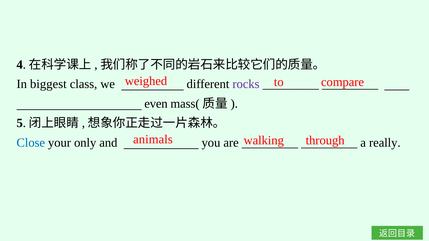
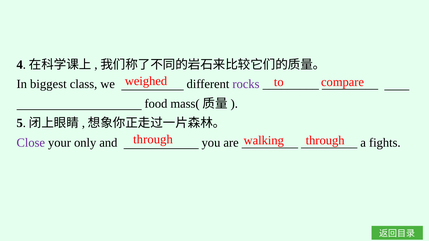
even: even -> food
animals at (153, 140): animals -> through
Close colour: blue -> purple
really: really -> fights
